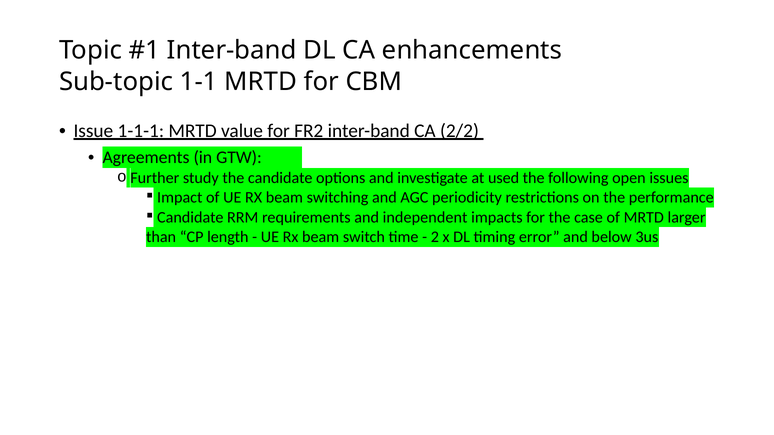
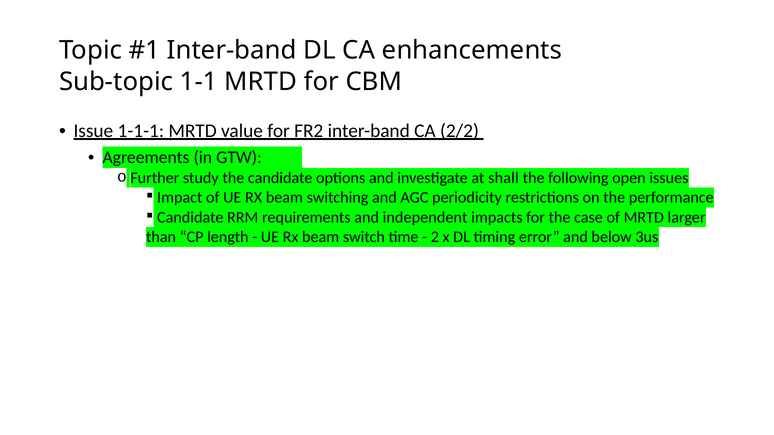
used: used -> shall
